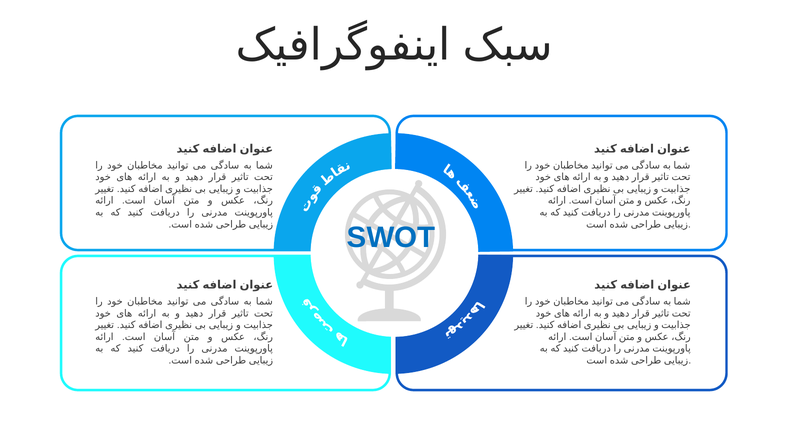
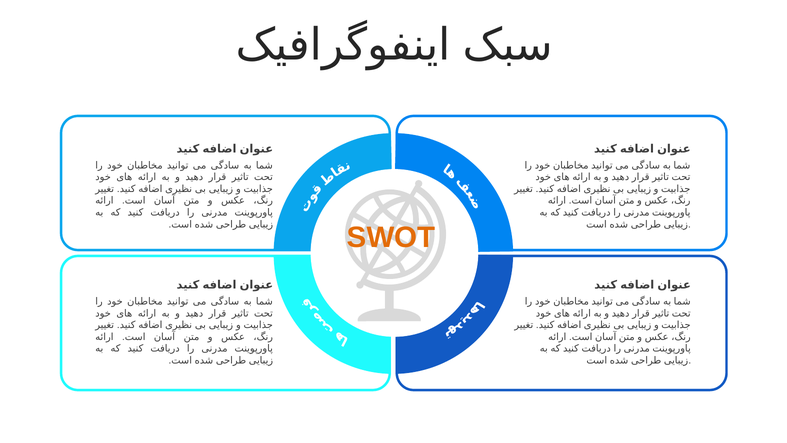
SWOT colour: blue -> orange
